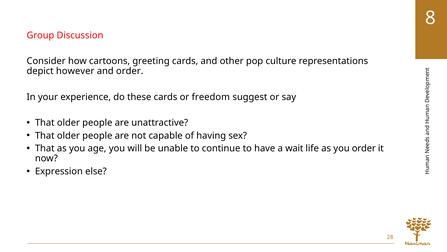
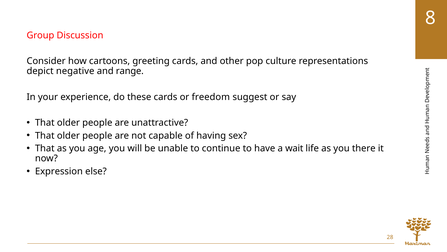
however: however -> negative
and order: order -> range
you order: order -> there
